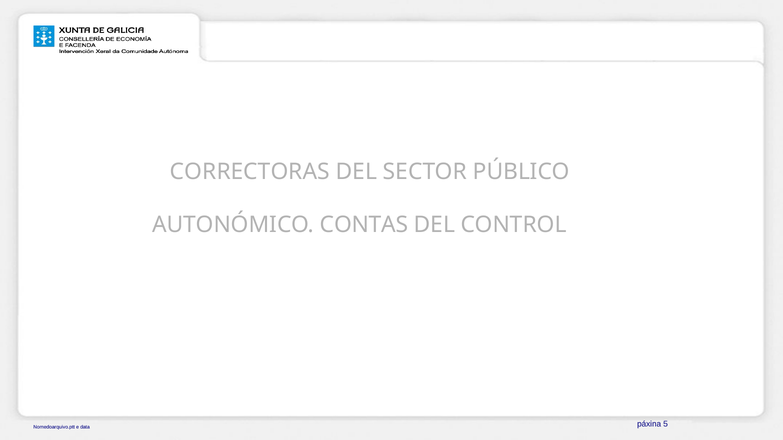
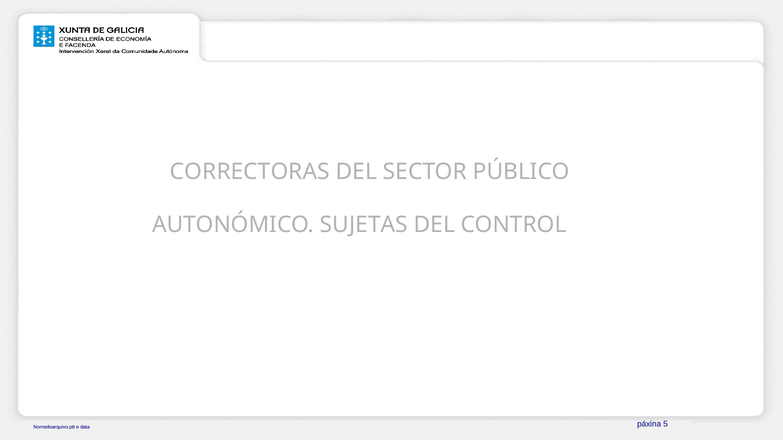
CONTAS: CONTAS -> SUJETAS
